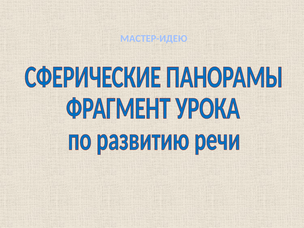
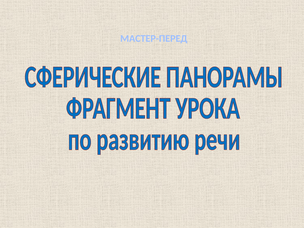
МАСТЕР-ИДЕЮ: МАСТЕР-ИДЕЮ -> МАСТЕР-ПЕРЕД
